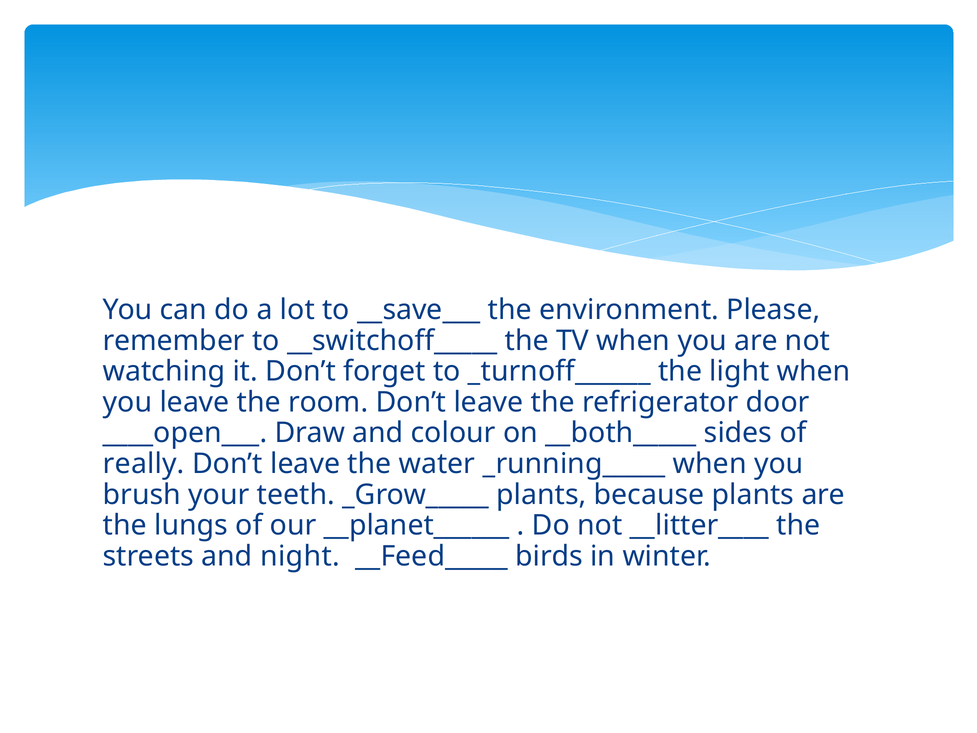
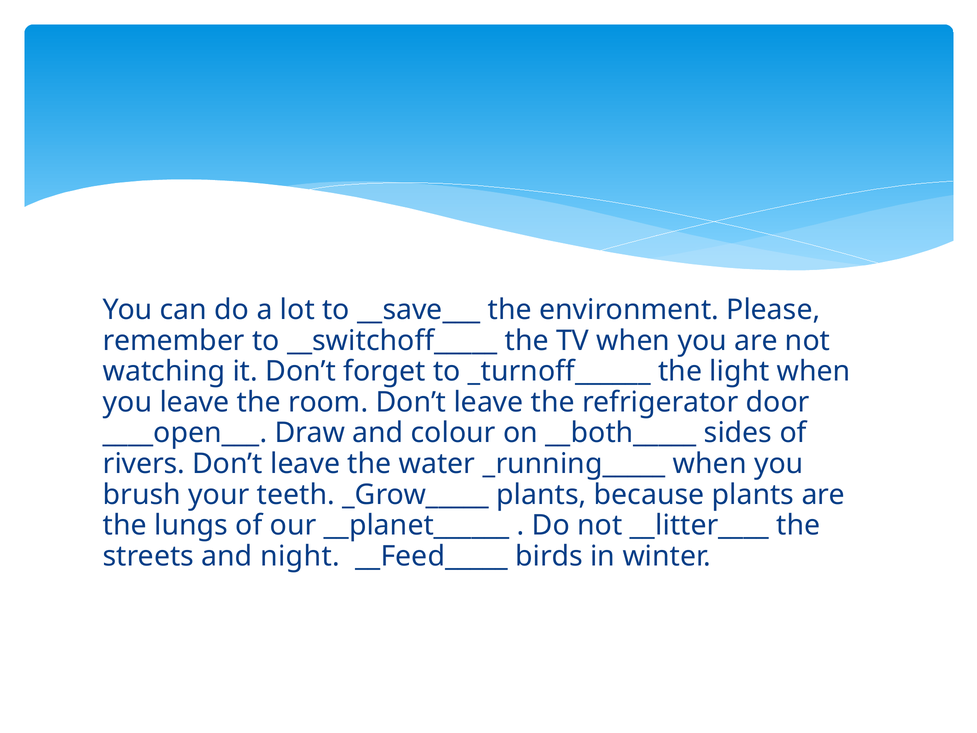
really: really -> rivers
